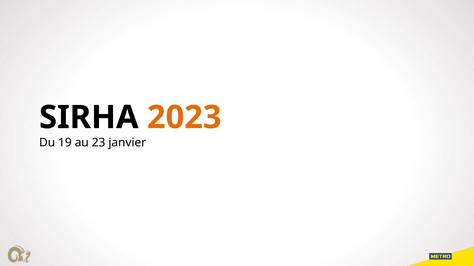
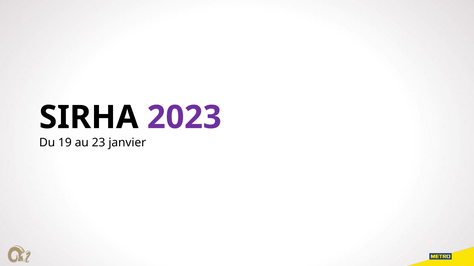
2023 colour: orange -> purple
